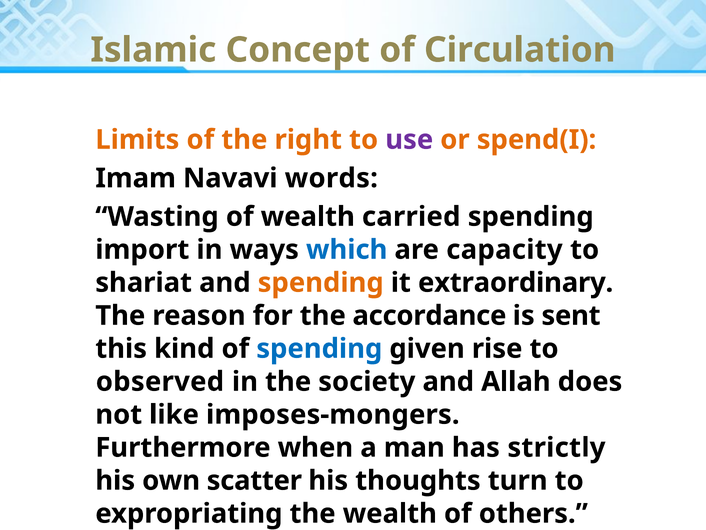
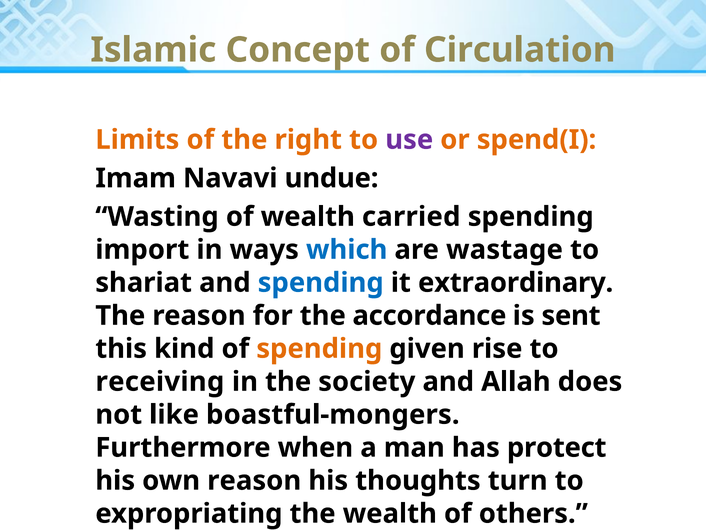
words: words -> undue
capacity: capacity -> wastage
spending at (321, 282) colour: orange -> blue
spending at (319, 348) colour: blue -> orange
observed: observed -> receiving
imposes-mongers: imposes-mongers -> boastful-mongers
strictly: strictly -> protect
own scatter: scatter -> reason
